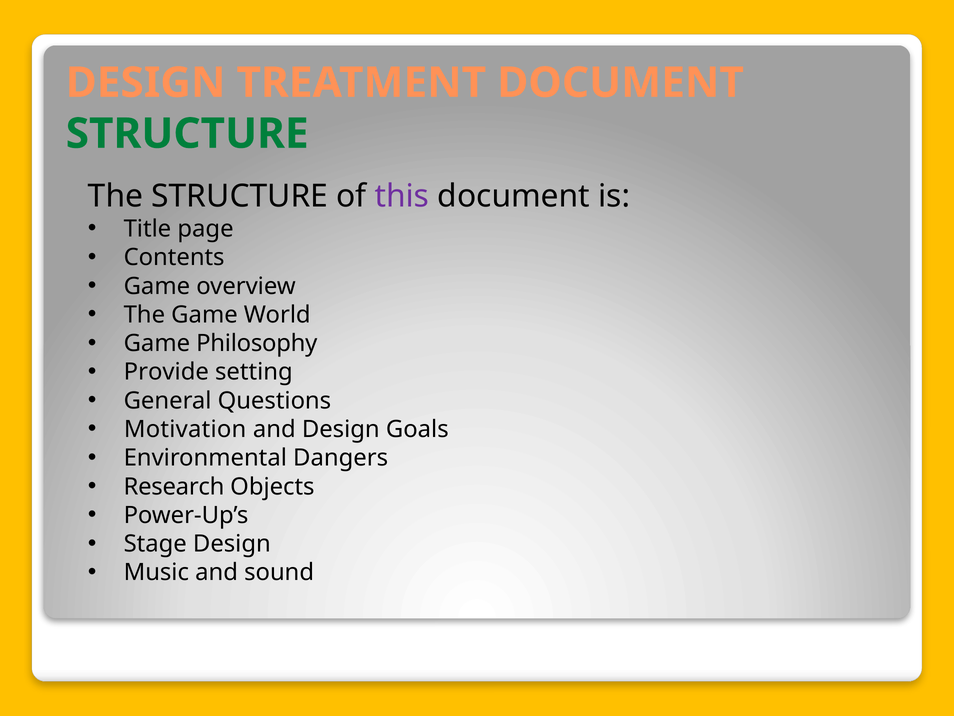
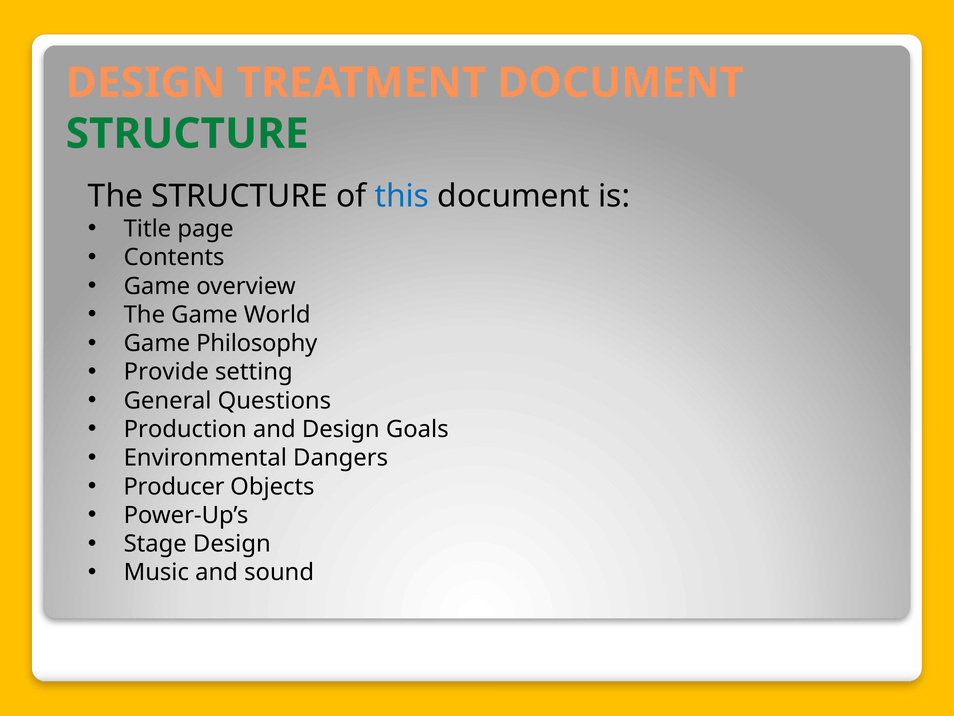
this colour: purple -> blue
Motivation: Motivation -> Production
Research: Research -> Producer
